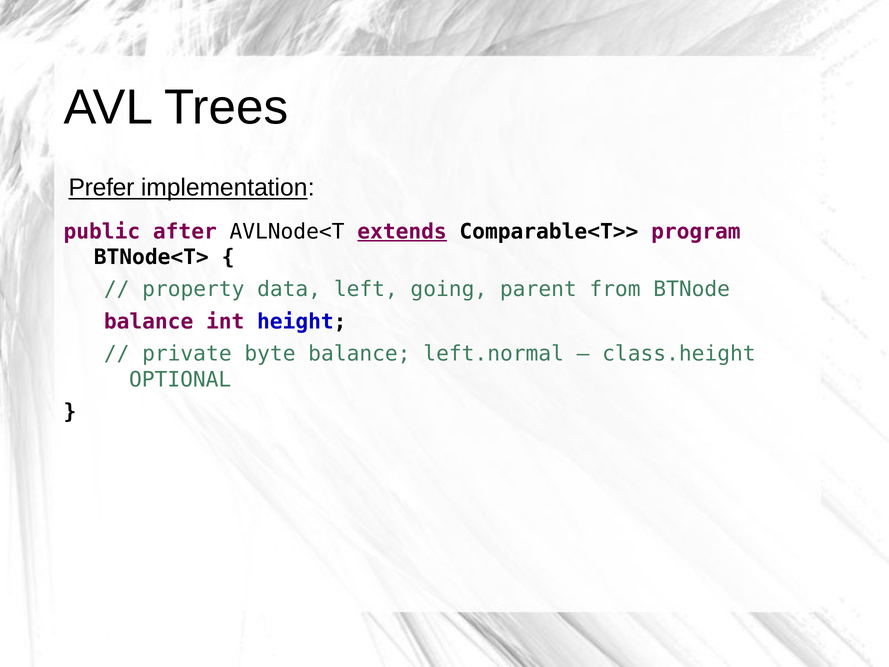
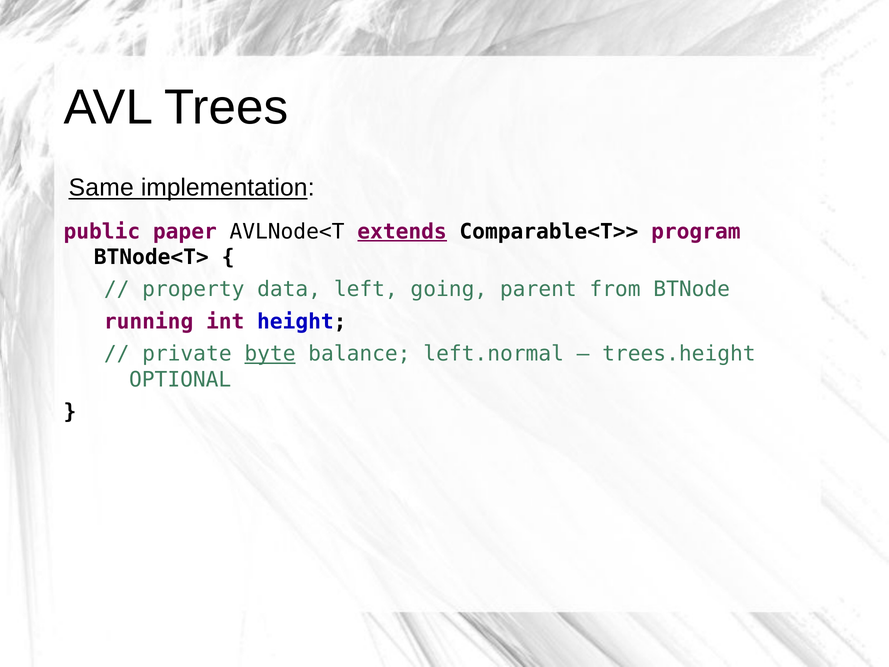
Prefer: Prefer -> Same
after: after -> paper
balance at (149, 322): balance -> running
byte underline: none -> present
class.height: class.height -> trees.height
